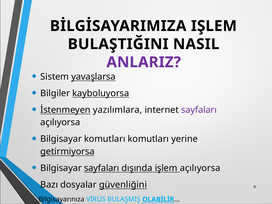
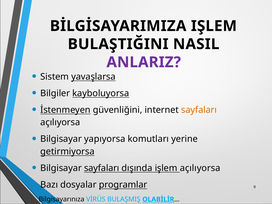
yazılımlara: yazılımlara -> güvenliğini
sayfaları at (199, 110) colour: purple -> orange
Bilgisayar komutları: komutları -> yapıyorsa
güvenliğini: güvenliğini -> programlar
